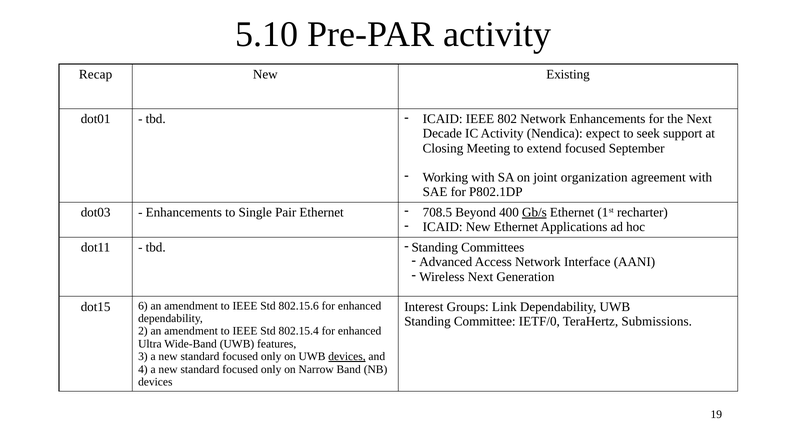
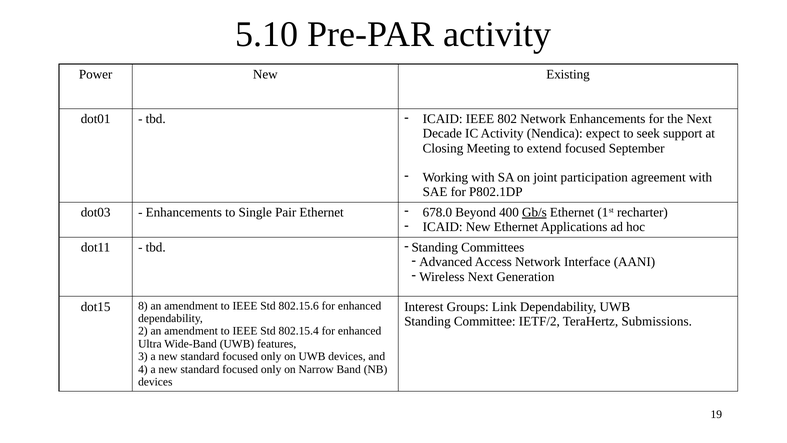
Recap: Recap -> Power
organization: organization -> participation
708.5: 708.5 -> 678.0
6: 6 -> 8
IETF/0: IETF/0 -> IETF/2
devices at (347, 356) underline: present -> none
